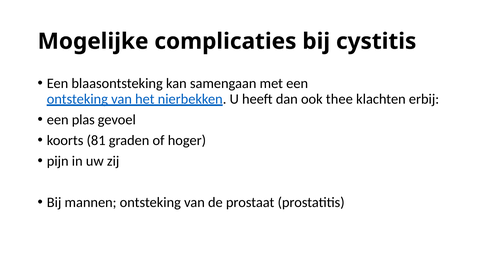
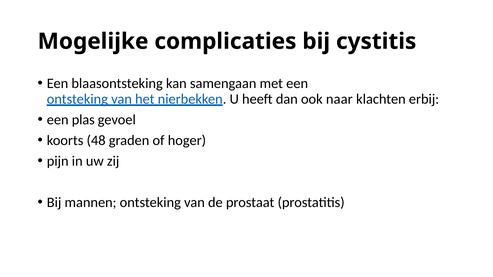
thee: thee -> naar
81: 81 -> 48
